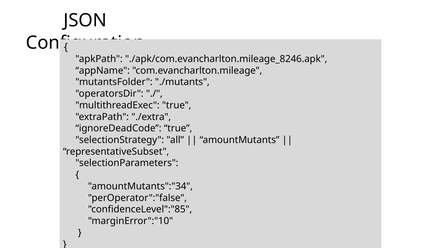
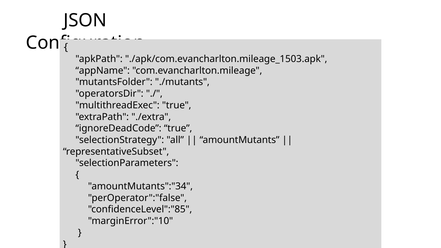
./apk/com.evancharlton.mileage_8246.apk: ./apk/com.evancharlton.mileage_8246.apk -> ./apk/com.evancharlton.mileage_1503.apk
